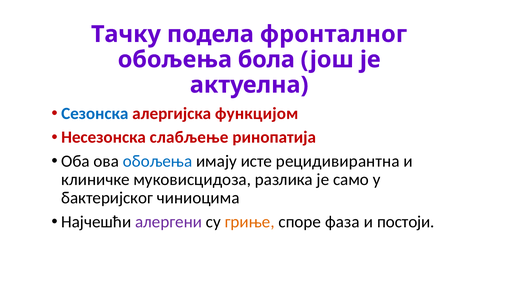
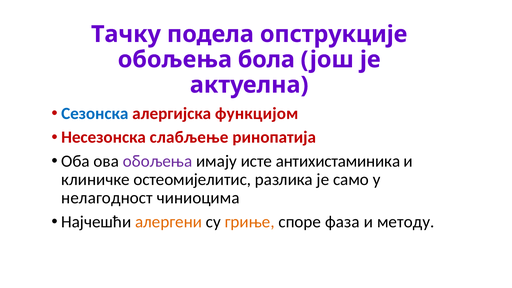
фронталног: фронталног -> опструкције
обољења at (158, 161) colour: blue -> purple
рецидивирантна: рецидивирантна -> антихистаминика
муковисцидоза: муковисцидоза -> остеомијелитис
бактеријског: бактеријског -> нелагодност
алергени colour: purple -> orange
постоји: постоји -> методу
